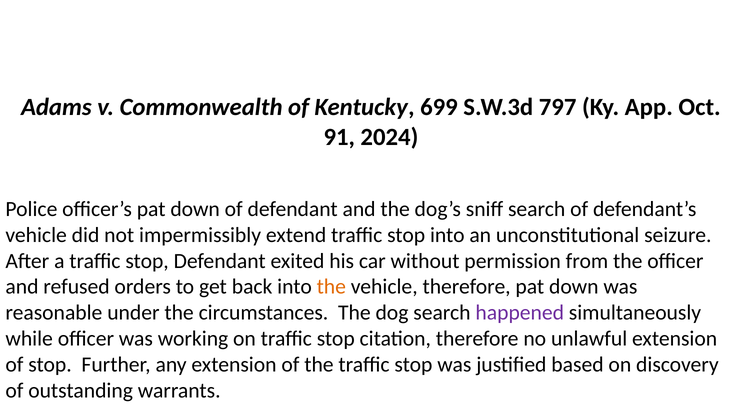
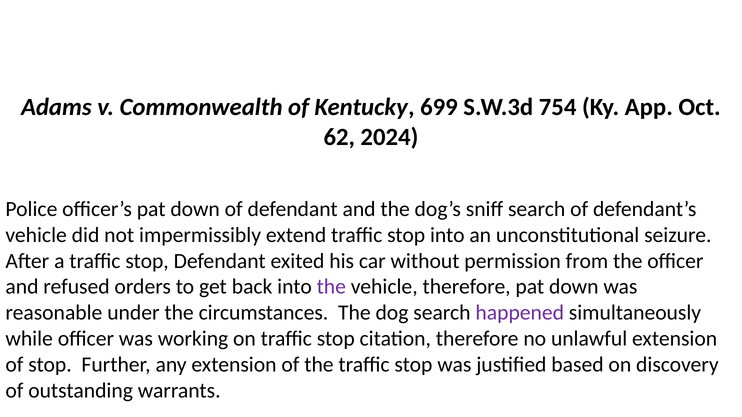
797: 797 -> 754
91: 91 -> 62
the at (331, 287) colour: orange -> purple
